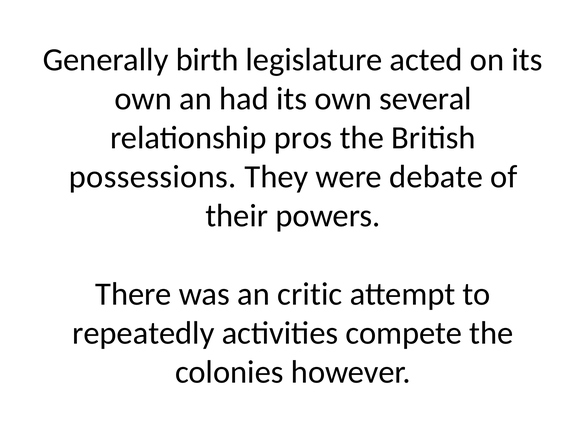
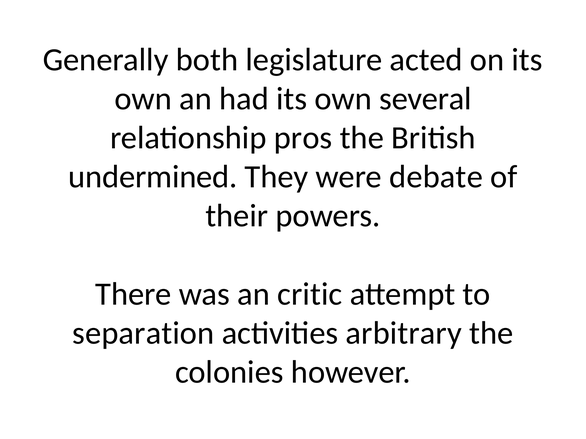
birth: birth -> both
possessions: possessions -> undermined
repeatedly: repeatedly -> separation
compete: compete -> arbitrary
